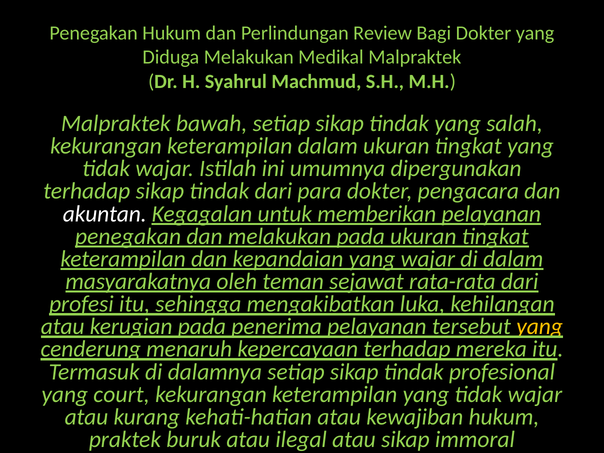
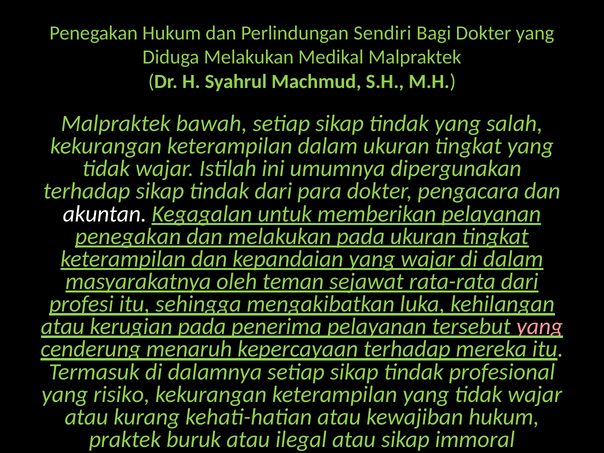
Review: Review -> Sendiri
yang at (540, 327) colour: yellow -> pink
court: court -> risiko
